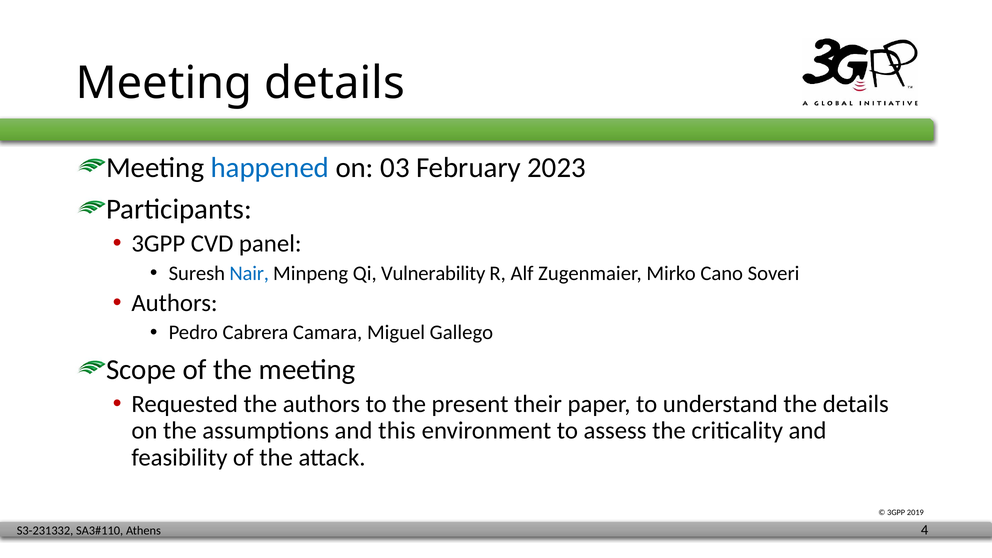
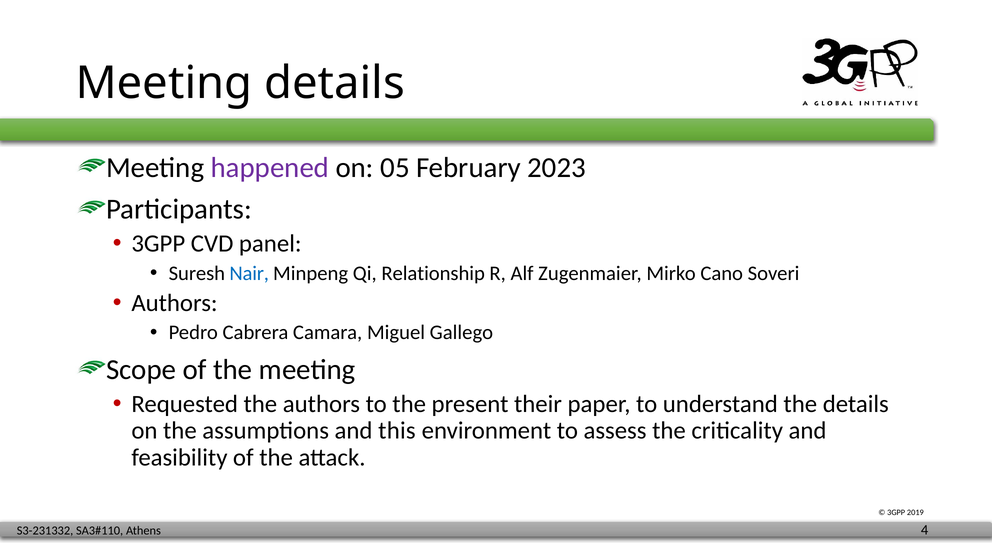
happened colour: blue -> purple
03: 03 -> 05
Vulnerability: Vulnerability -> Relationship
